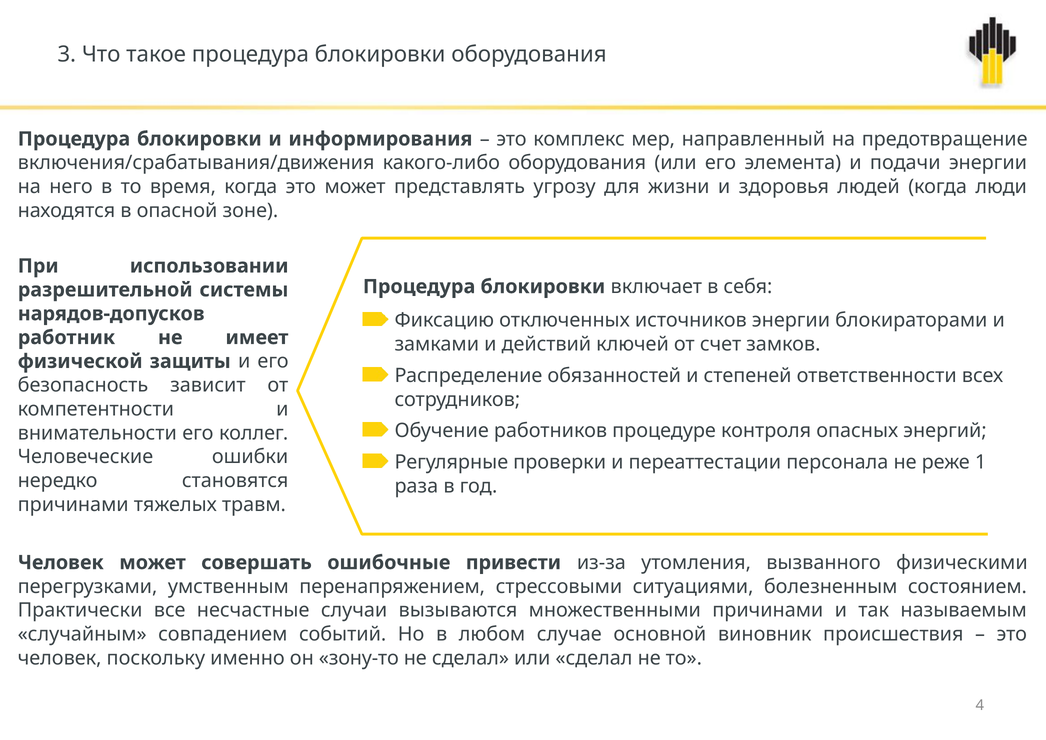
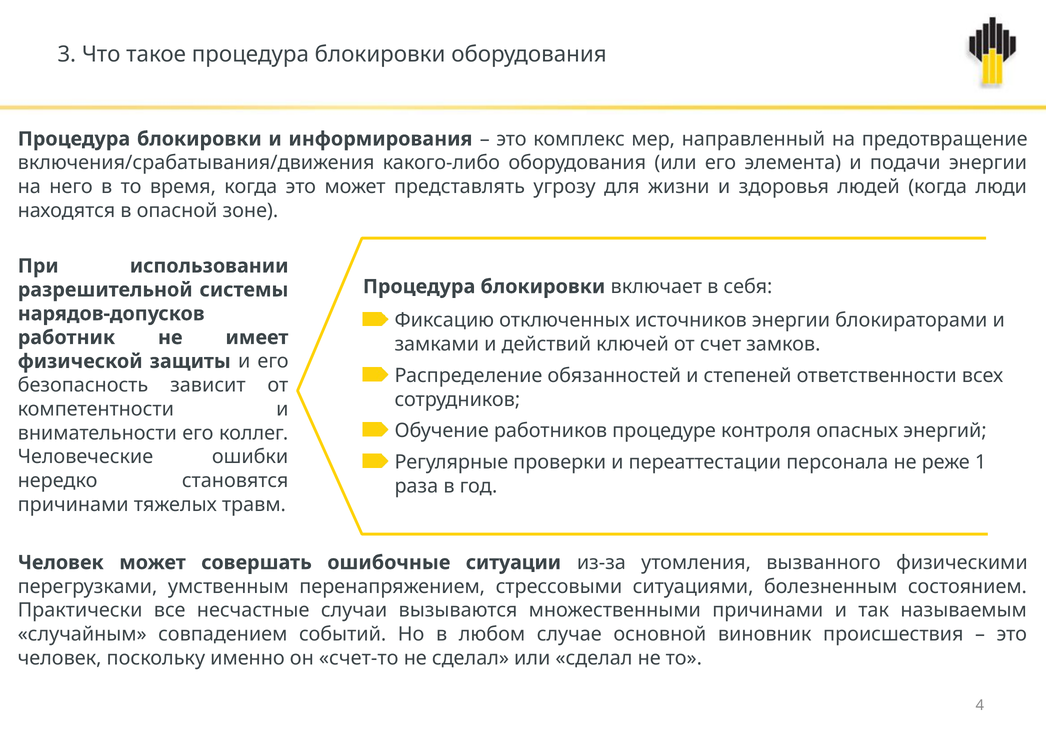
привести: привести -> ситуации
зону-то: зону-то -> счет-то
